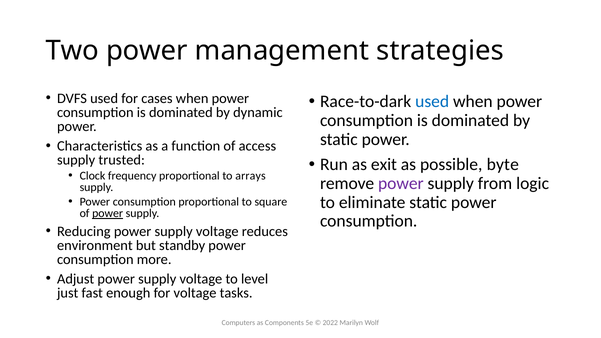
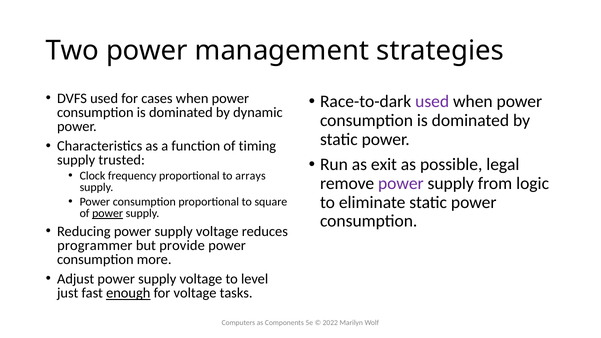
used at (432, 102) colour: blue -> purple
access: access -> timing
byte: byte -> legal
environment: environment -> programmer
standby: standby -> provide
enough underline: none -> present
